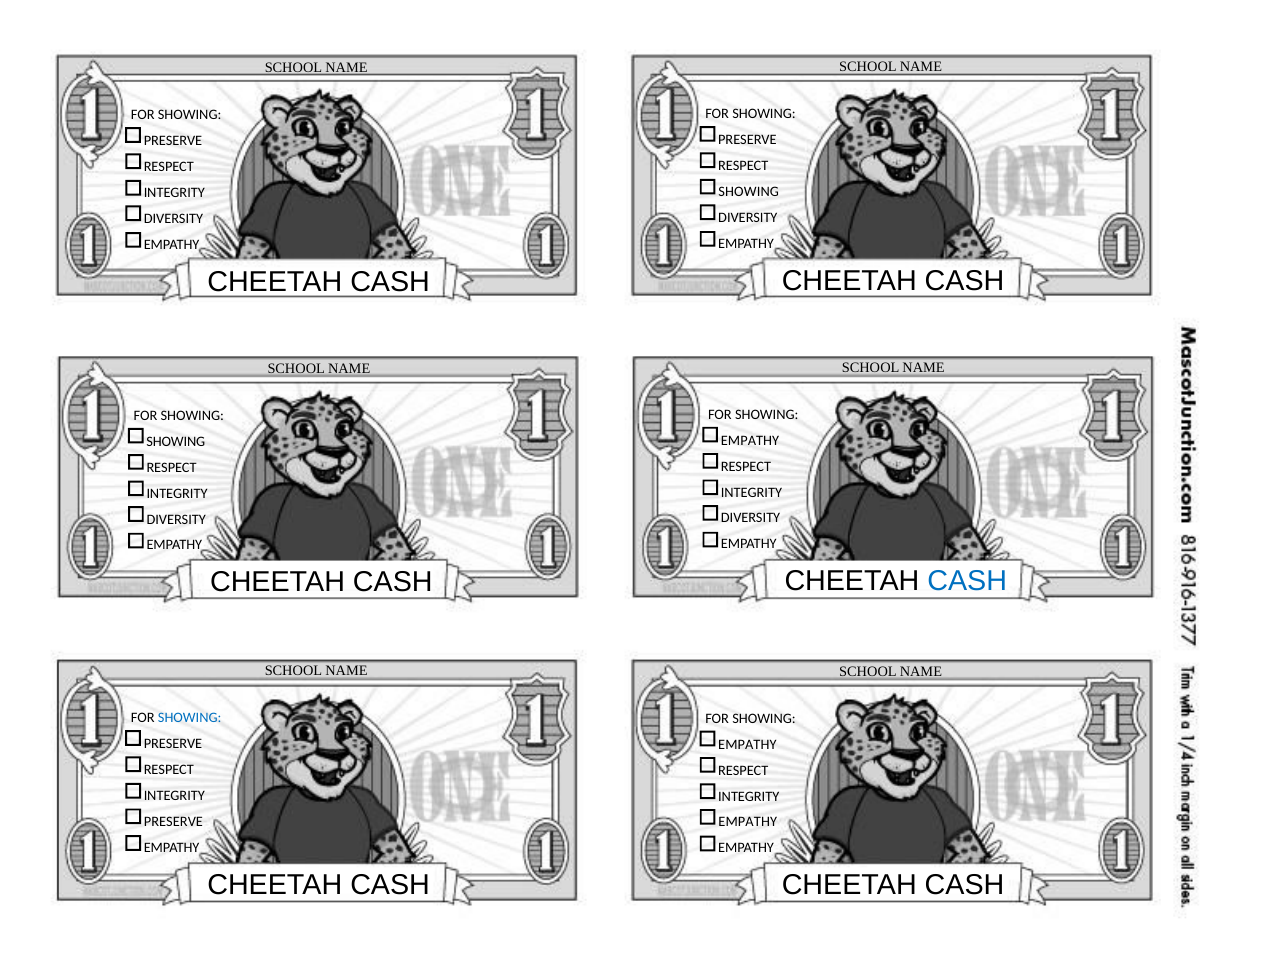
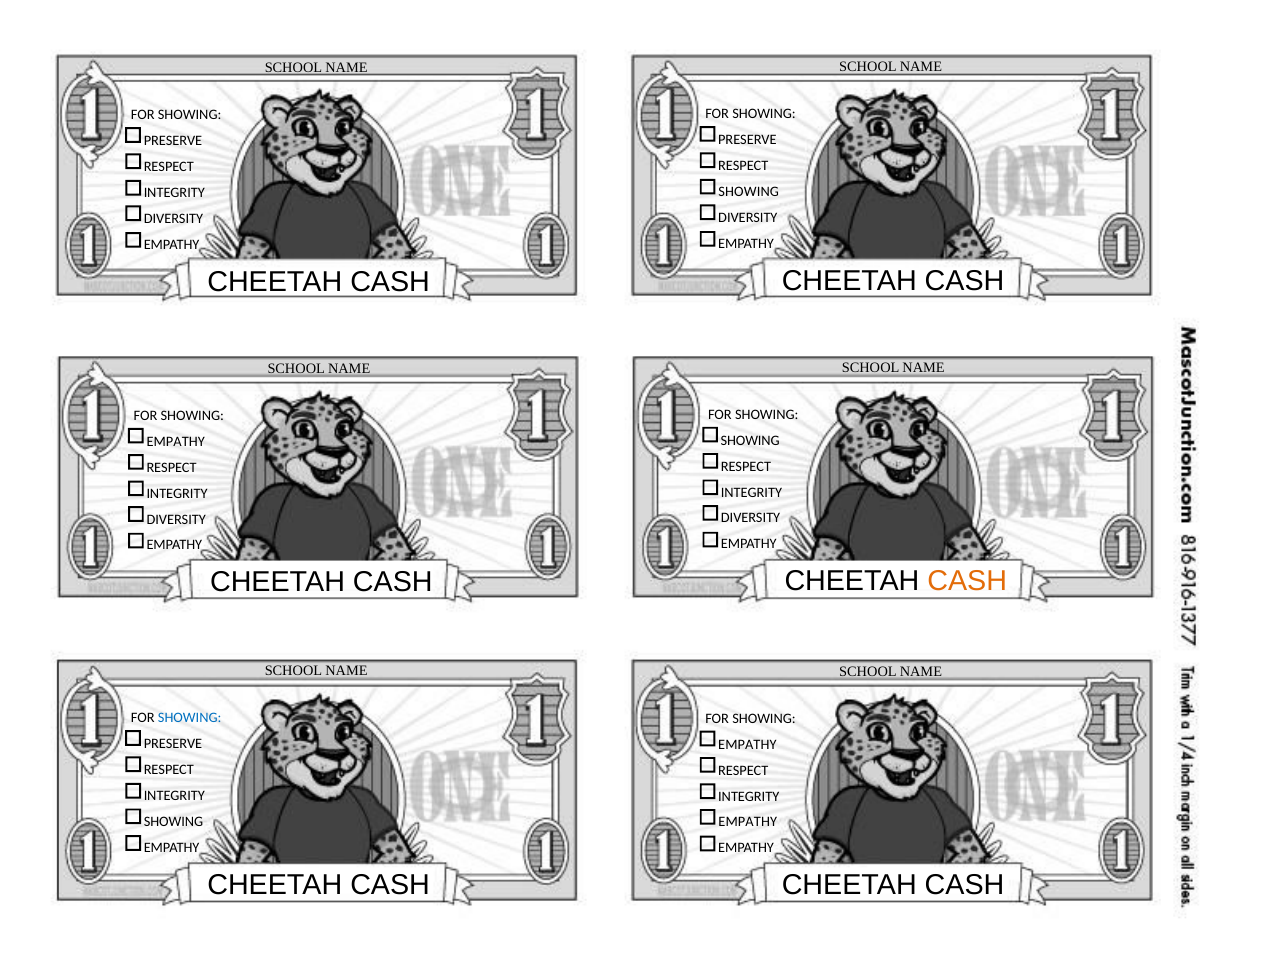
EMPATHY at (750, 441): EMPATHY -> SHOWING
SHOWING at (176, 442): SHOWING -> EMPATHY
CASH at (967, 581) colour: blue -> orange
PRESERVE at (173, 822): PRESERVE -> SHOWING
